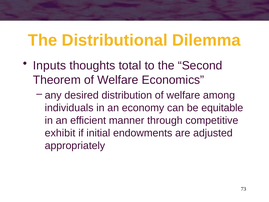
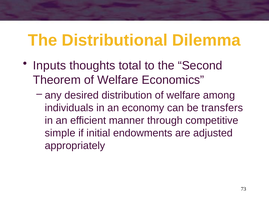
equitable: equitable -> transfers
exhibit: exhibit -> simple
